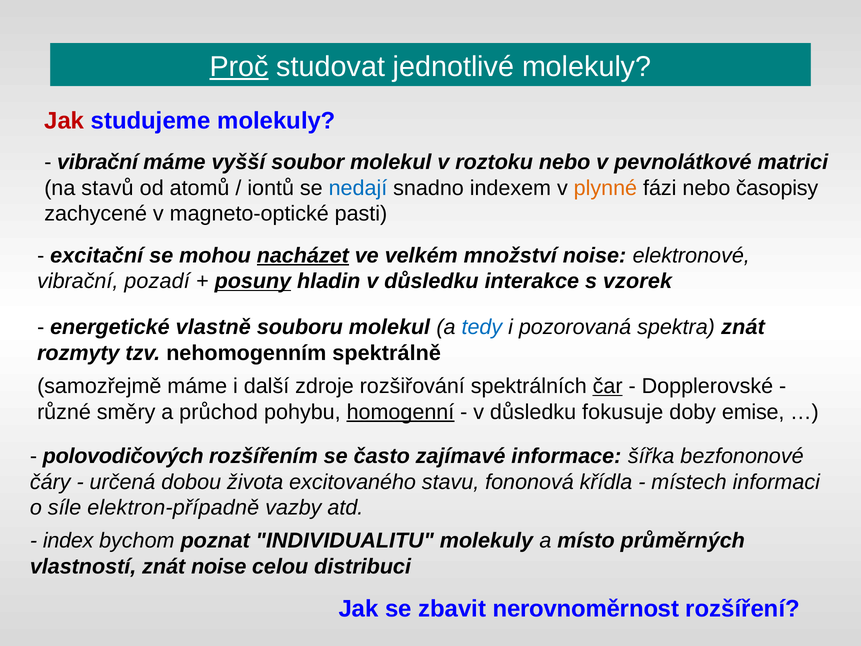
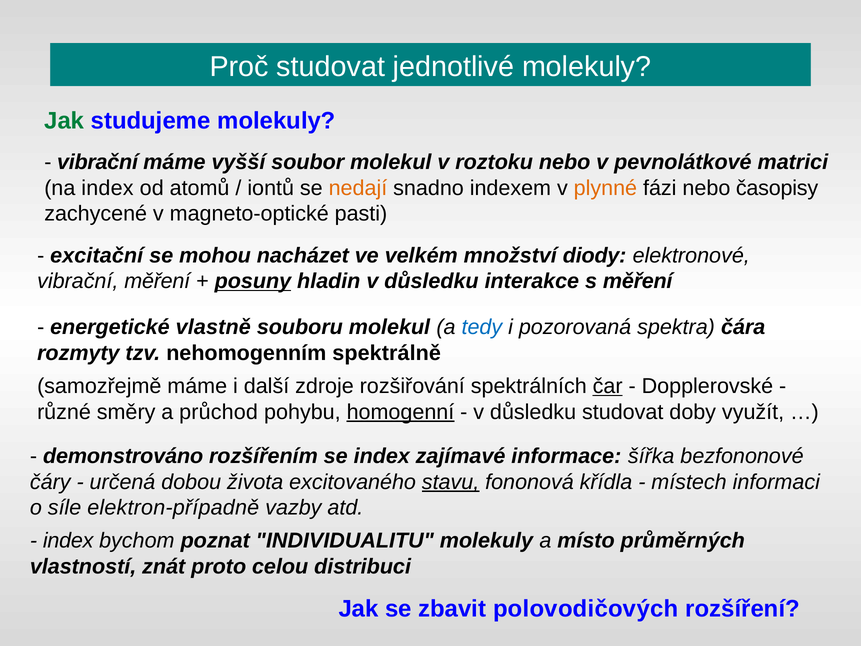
Proč underline: present -> none
Jak at (64, 121) colour: red -> green
na stavů: stavů -> index
nedají colour: blue -> orange
nacházet underline: present -> none
množství noise: noise -> diody
vibrační pozadí: pozadí -> měření
s vzorek: vzorek -> měření
spektra znát: znát -> čára
důsledku fokusuje: fokusuje -> studovat
emise: emise -> využít
polovodičových: polovodičových -> demonstrováno
se často: často -> index
stavu underline: none -> present
znát noise: noise -> proto
nerovnoměrnost: nerovnoměrnost -> polovodičových
